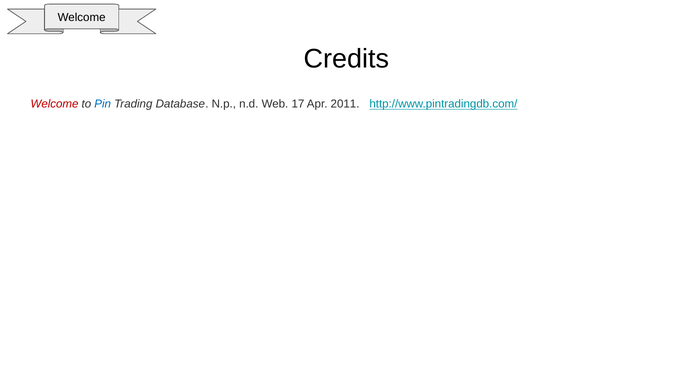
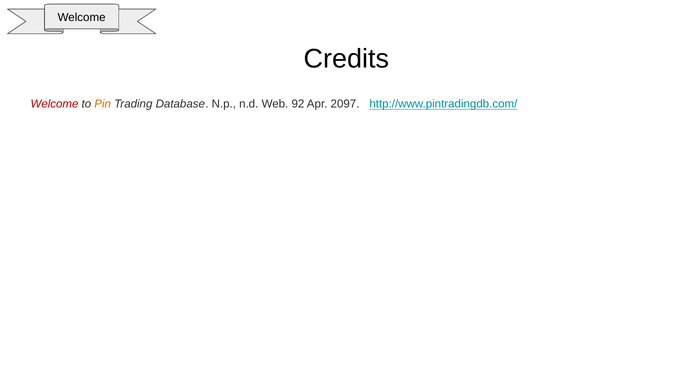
Pin colour: blue -> orange
17: 17 -> 92
2011: 2011 -> 2097
